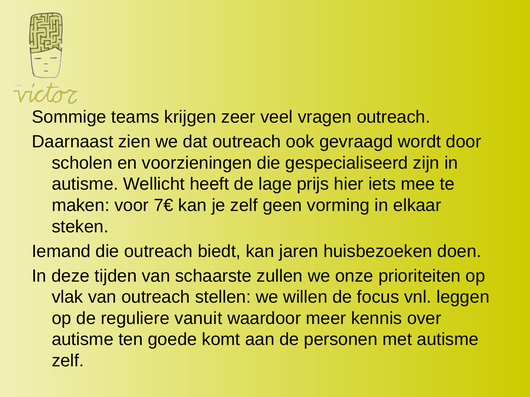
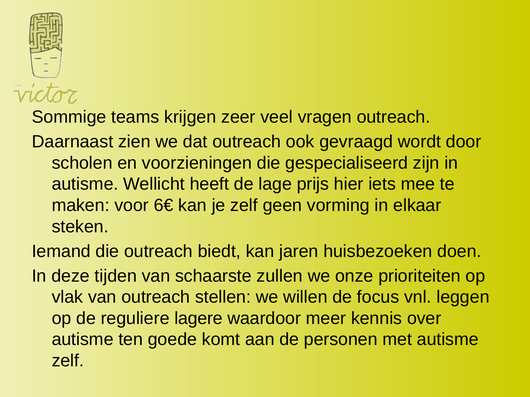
7€: 7€ -> 6€
vanuit: vanuit -> lagere
